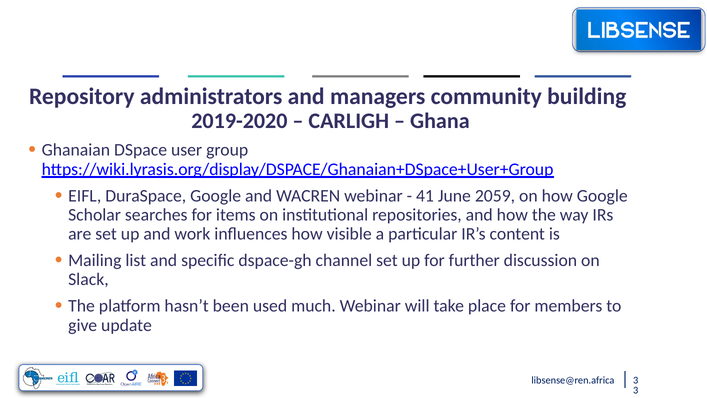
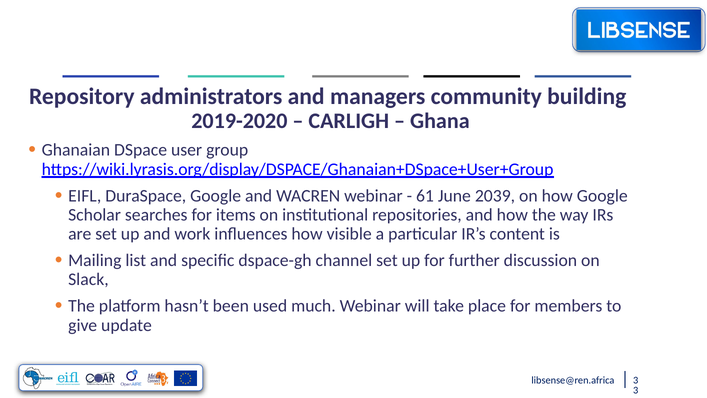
41: 41 -> 61
2059: 2059 -> 2039
